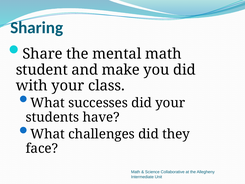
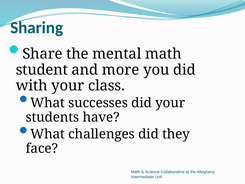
make: make -> more
